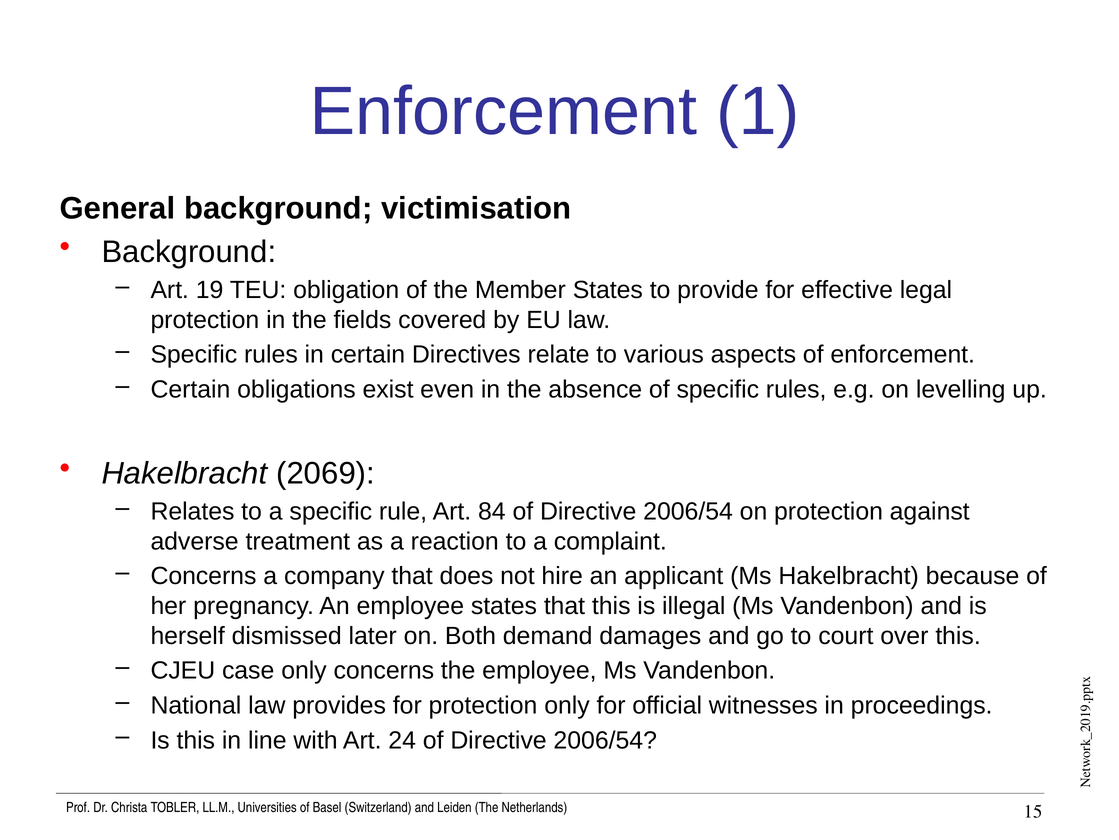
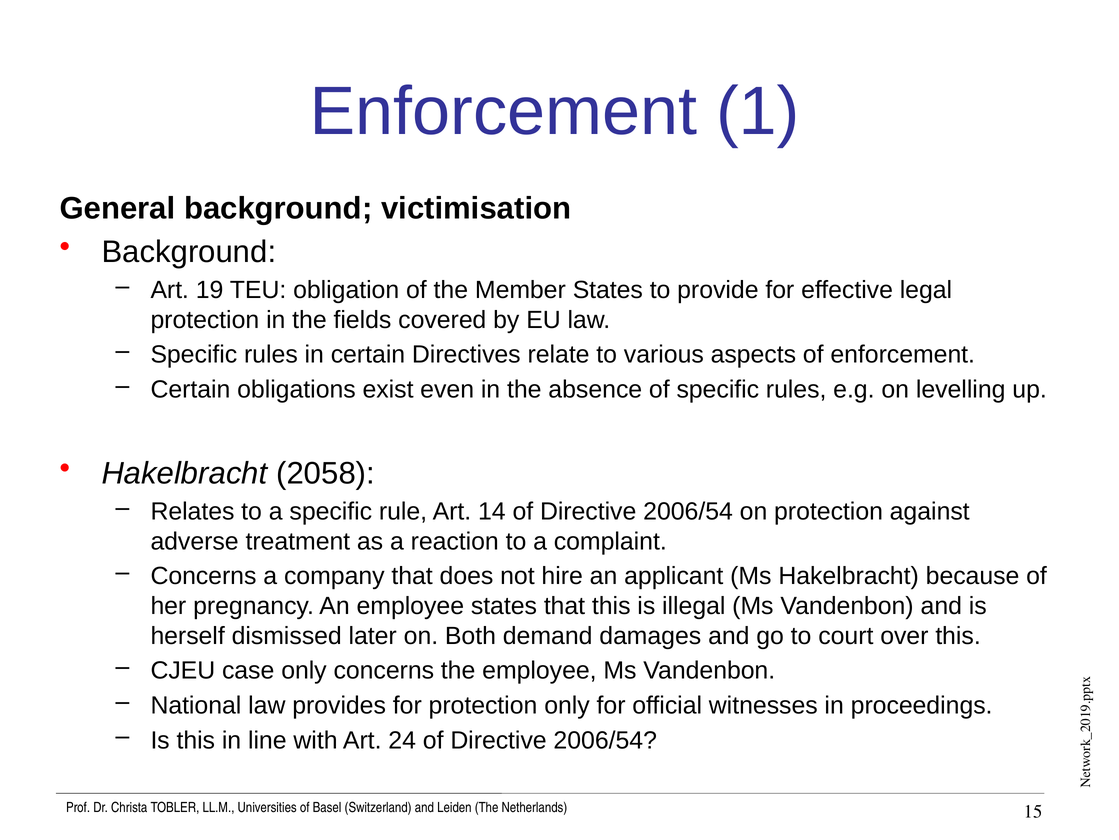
2069: 2069 -> 2058
84: 84 -> 14
